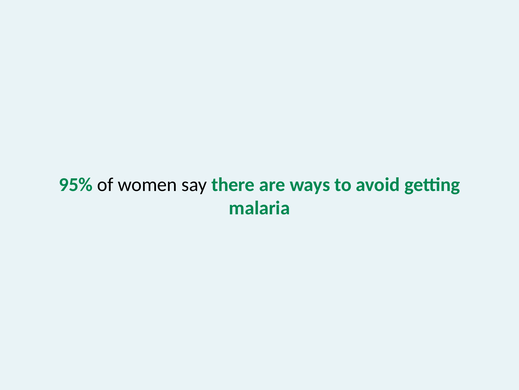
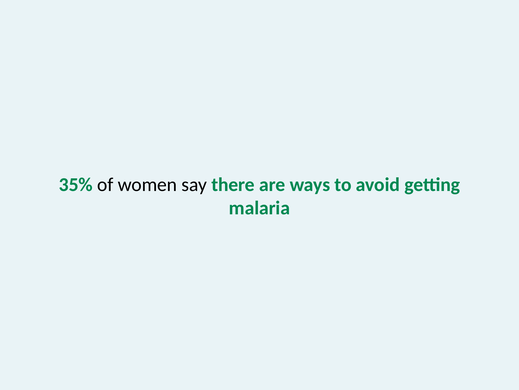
95%: 95% -> 35%
